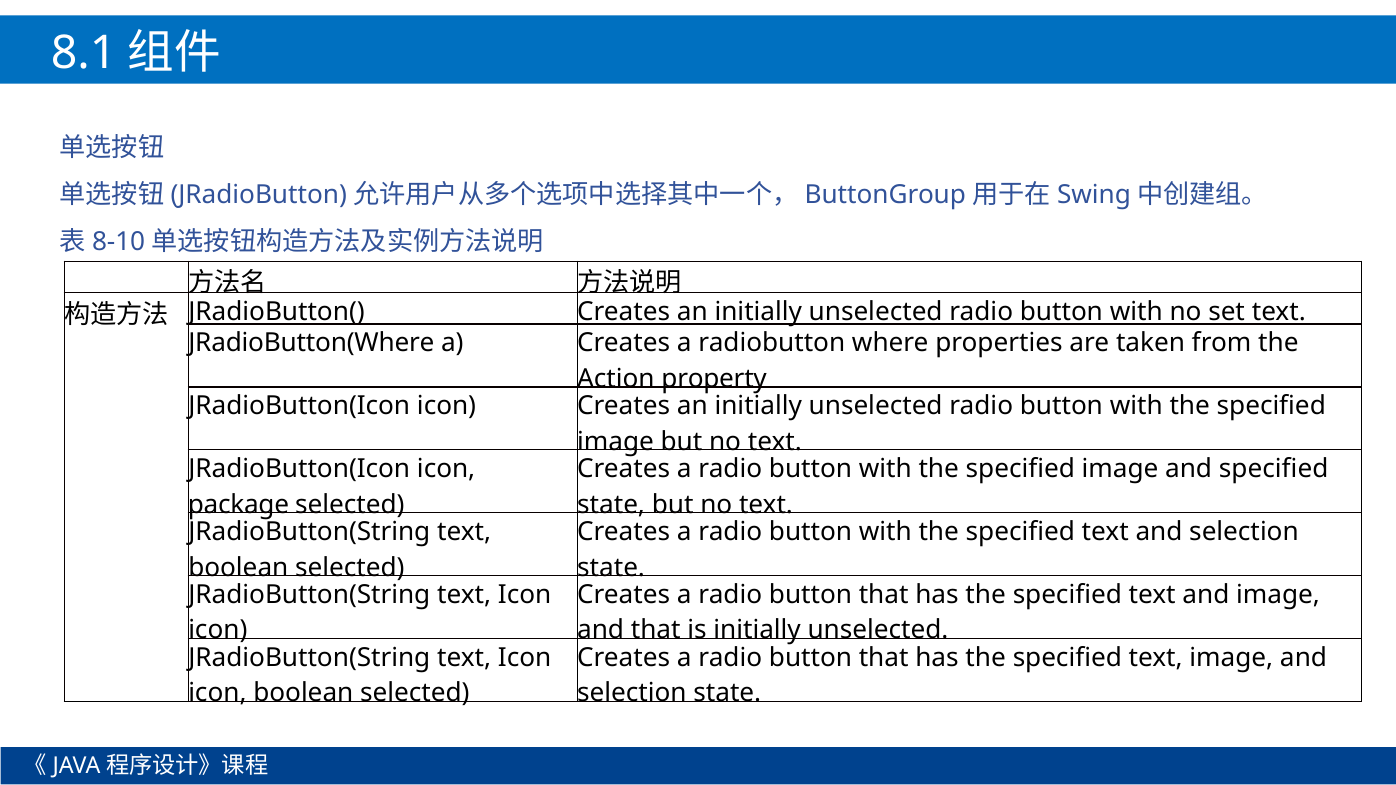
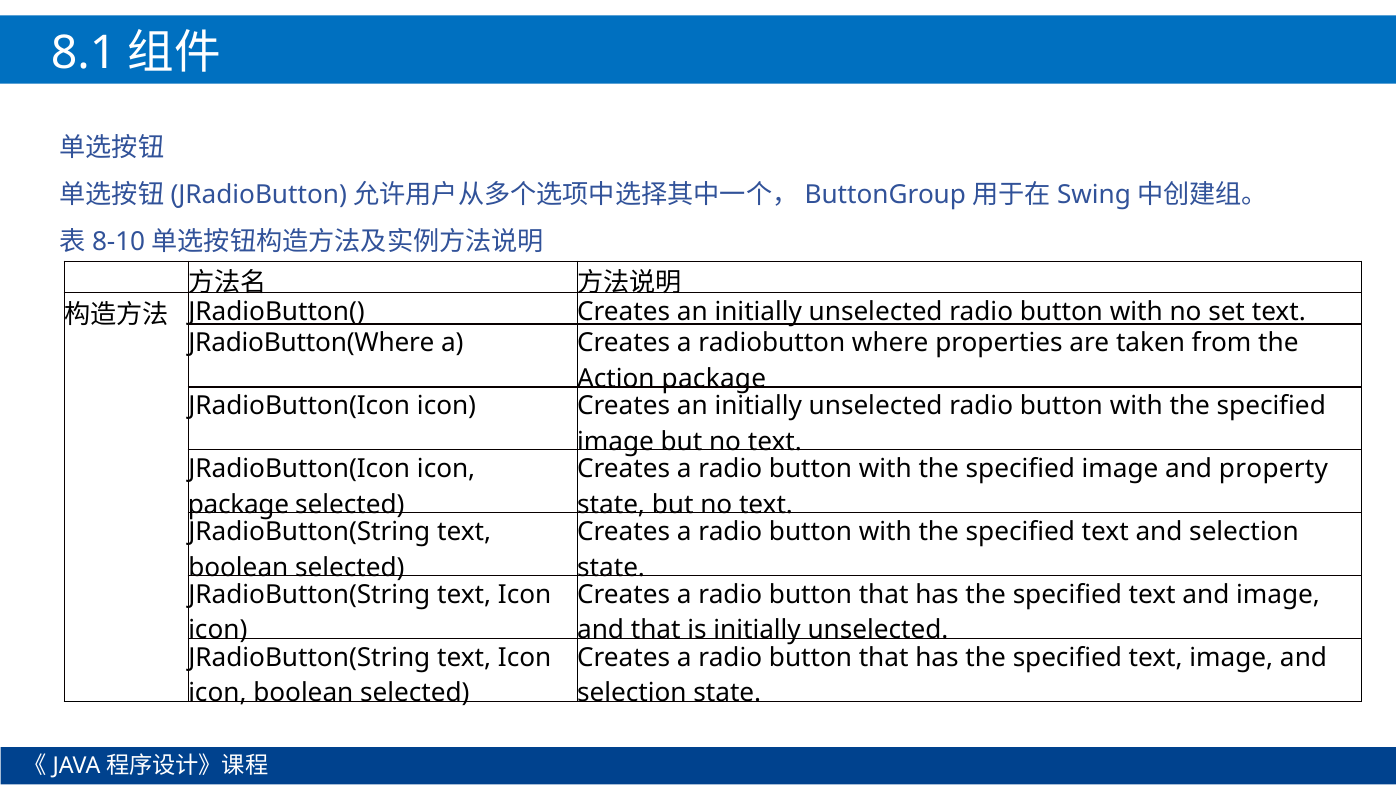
Action property: property -> package
and specified: specified -> property
